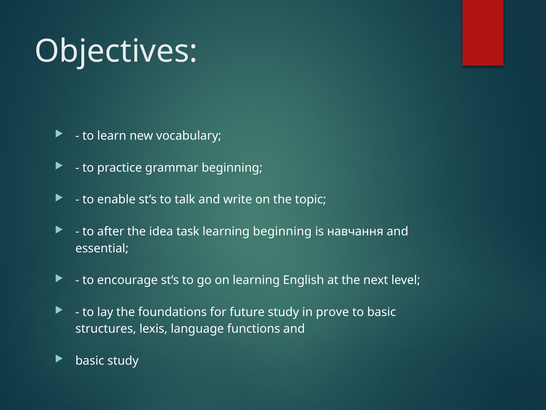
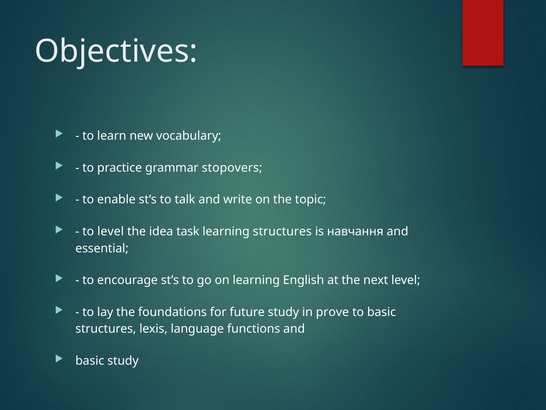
grammar beginning: beginning -> stopovers
to after: after -> level
learning beginning: beginning -> structures
